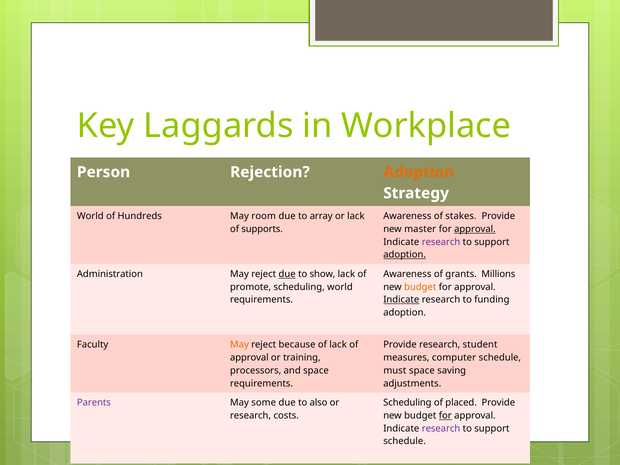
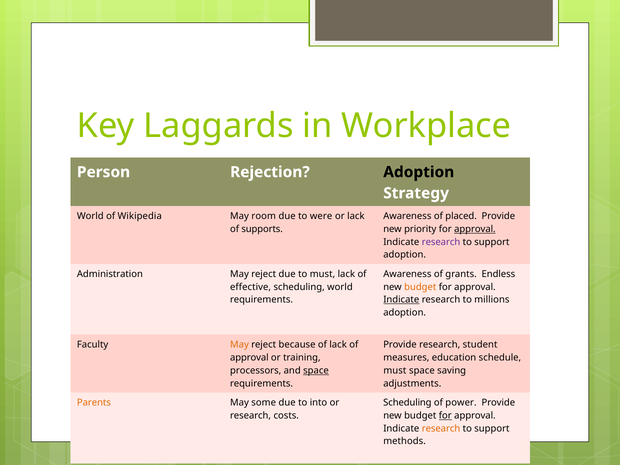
Adoption at (419, 172) colour: orange -> black
Hundreds: Hundreds -> Wikipedia
array: array -> were
stakes: stakes -> placed
master: master -> priority
adoption at (405, 255) underline: present -> none
due at (287, 274) underline: present -> none
to show: show -> must
Millions: Millions -> Endless
promote: promote -> effective
funding: funding -> millions
computer: computer -> education
space at (316, 371) underline: none -> present
Parents colour: purple -> orange
also: also -> into
placed: placed -> power
research at (441, 428) colour: purple -> orange
schedule at (405, 441): schedule -> methods
